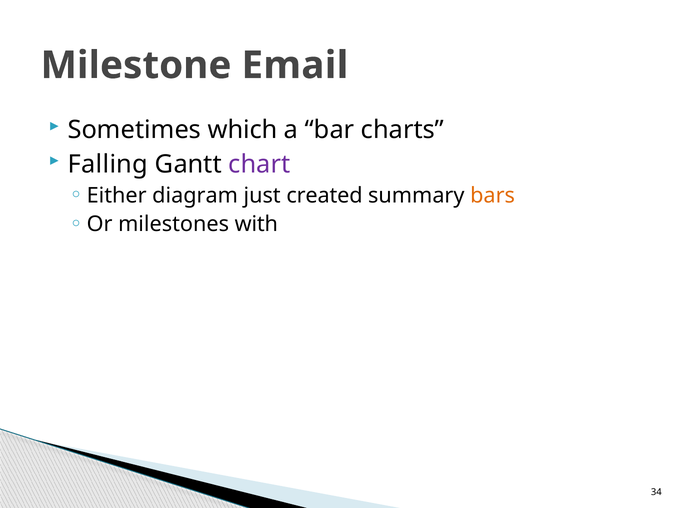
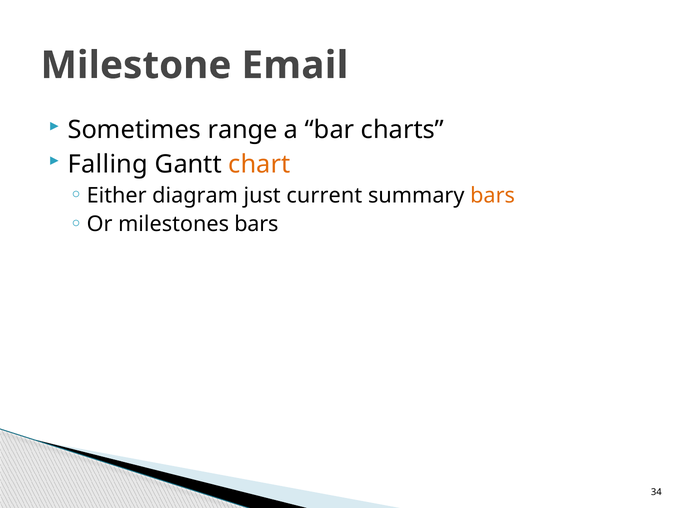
which: which -> range
chart colour: purple -> orange
created: created -> current
milestones with: with -> bars
